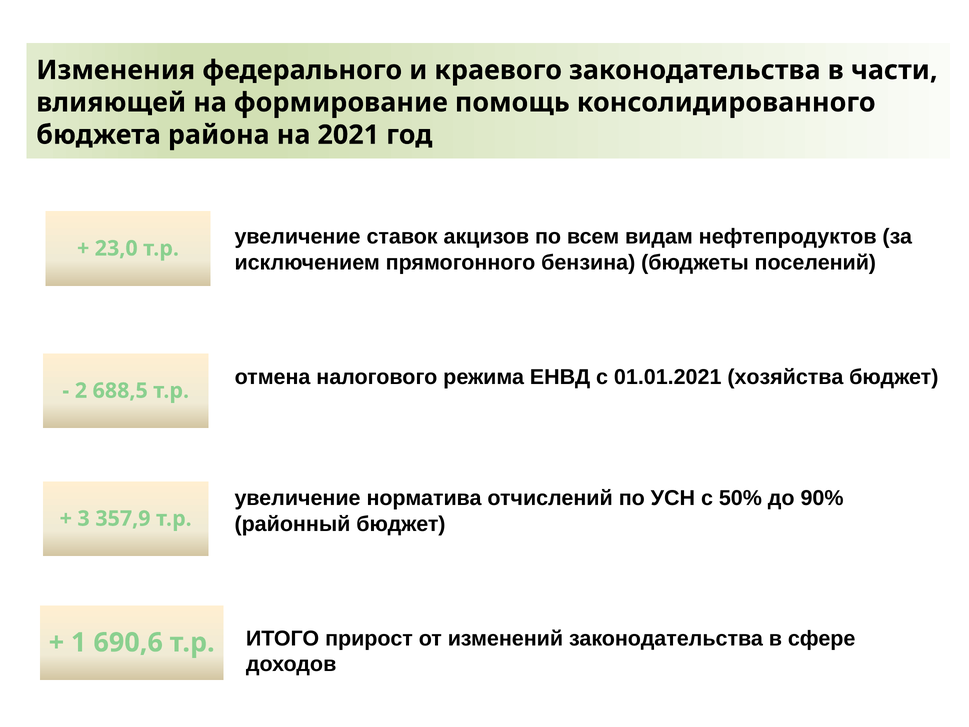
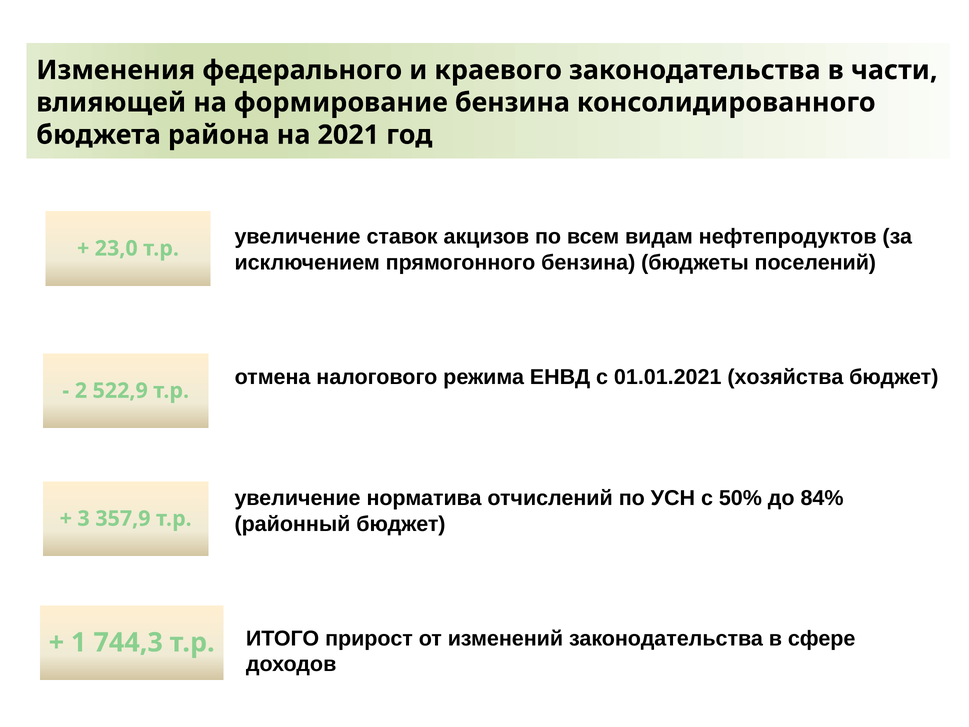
формирование помощь: помощь -> бензина
688,5: 688,5 -> 522,9
90%: 90% -> 84%
690,6: 690,6 -> 744,3
